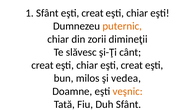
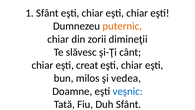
Sfânt eşti creat: creat -> chiar
creat at (42, 65): creat -> chiar
chiar at (87, 65): chiar -> creat
creat at (132, 65): creat -> chiar
veşnic colour: orange -> blue
